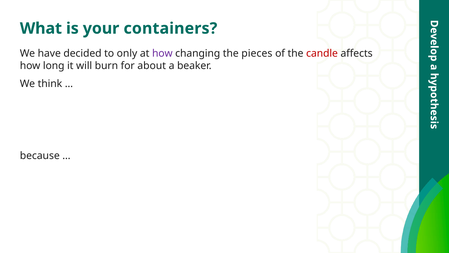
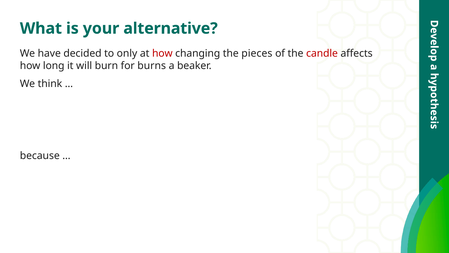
containers: containers -> alternative
how at (162, 53) colour: purple -> red
about: about -> burns
